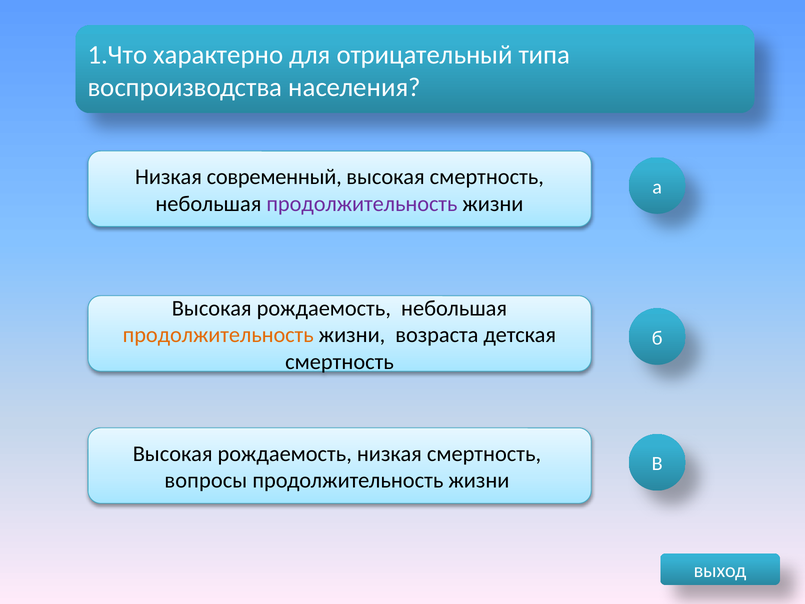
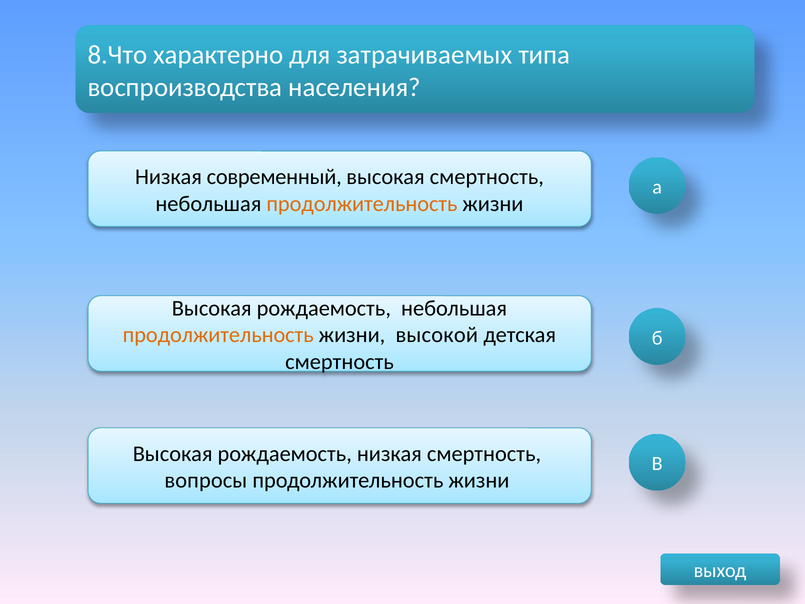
1.Что: 1.Что -> 8.Что
отрицательный: отрицательный -> затрачиваемых
продолжительность at (362, 204) colour: purple -> orange
возраста: возраста -> высокой
